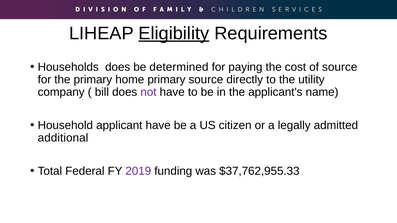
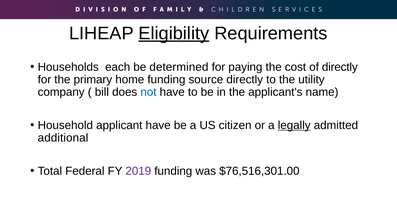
Households does: does -> each
of source: source -> directly
home primary: primary -> funding
not colour: purple -> blue
legally underline: none -> present
$37,762,955.33: $37,762,955.33 -> $76,516,301.00
